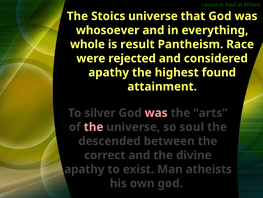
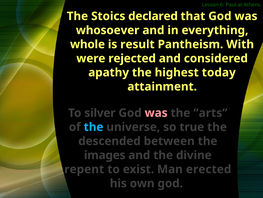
Stoics universe: universe -> declared
Race: Race -> With
found: found -> today
the at (94, 127) colour: pink -> light blue
soul: soul -> true
correct: correct -> images
apathy at (84, 169): apathy -> repent
atheists: atheists -> erected
